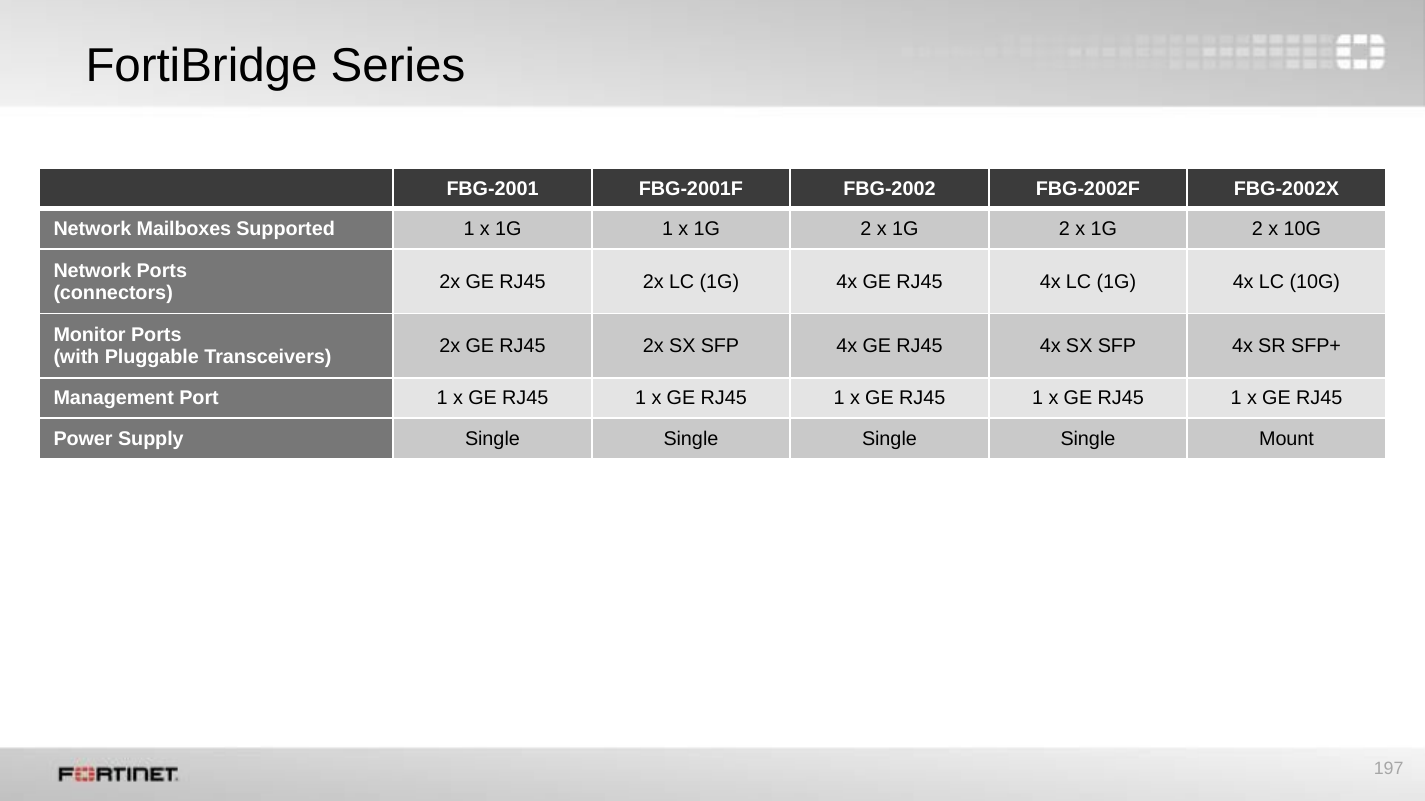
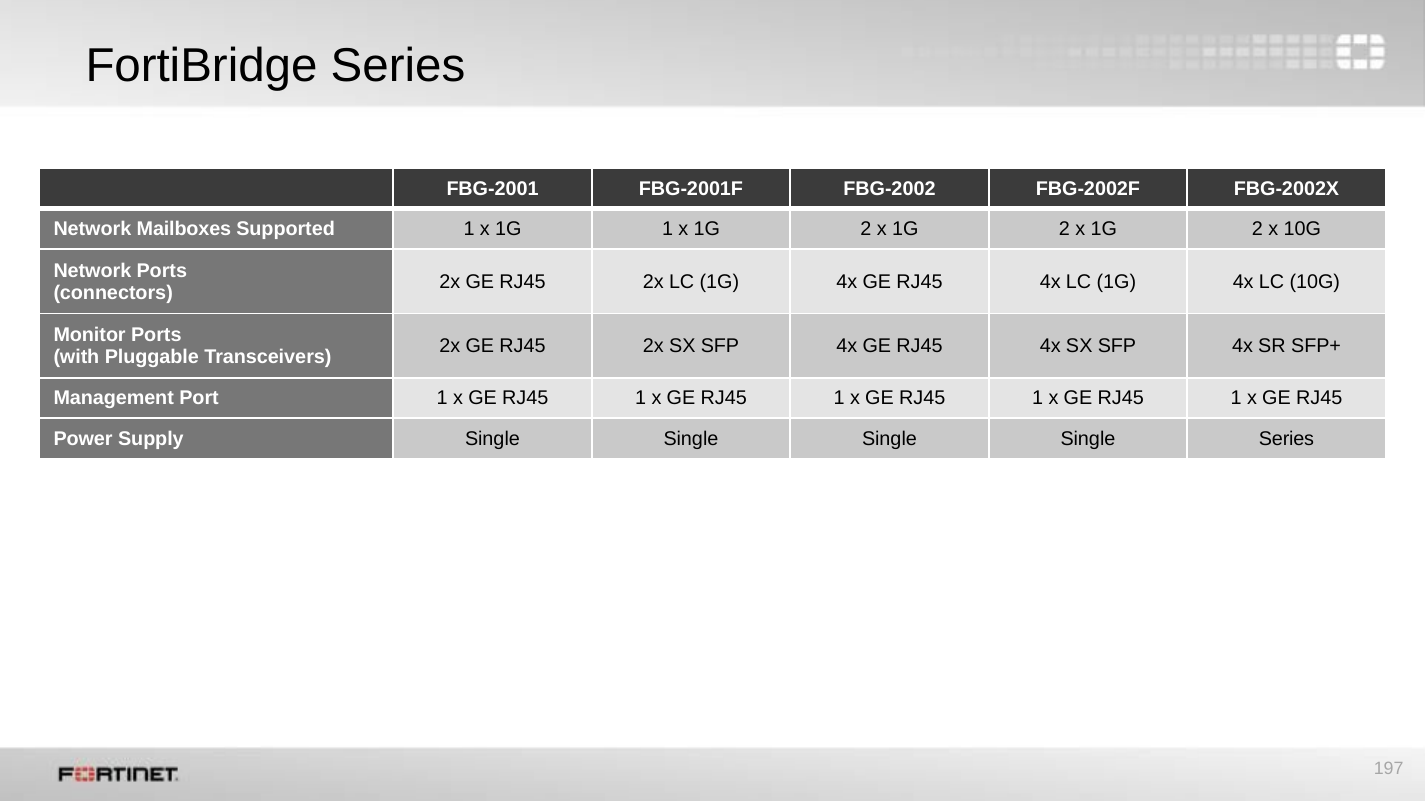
Single Mount: Mount -> Series
